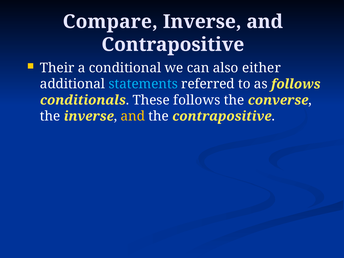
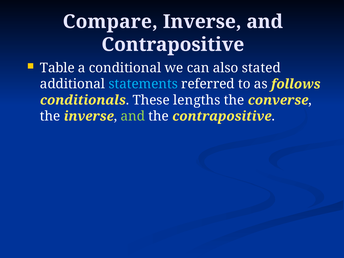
Their: Their -> Table
either: either -> stated
These follows: follows -> lengths
and at (133, 116) colour: yellow -> light green
